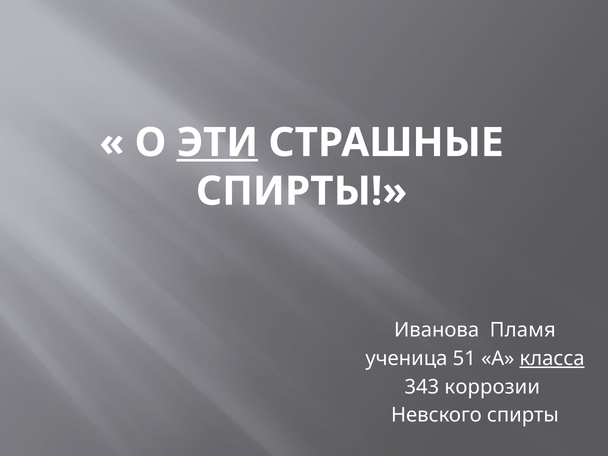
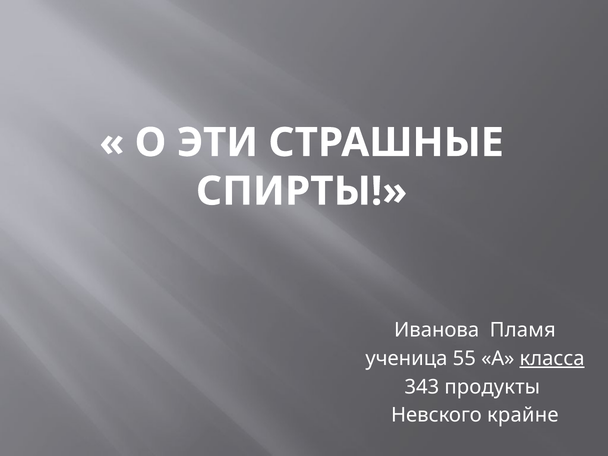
ЭТИ underline: present -> none
51: 51 -> 55
коррозии: коррозии -> продукты
Невского спирты: спирты -> крайне
